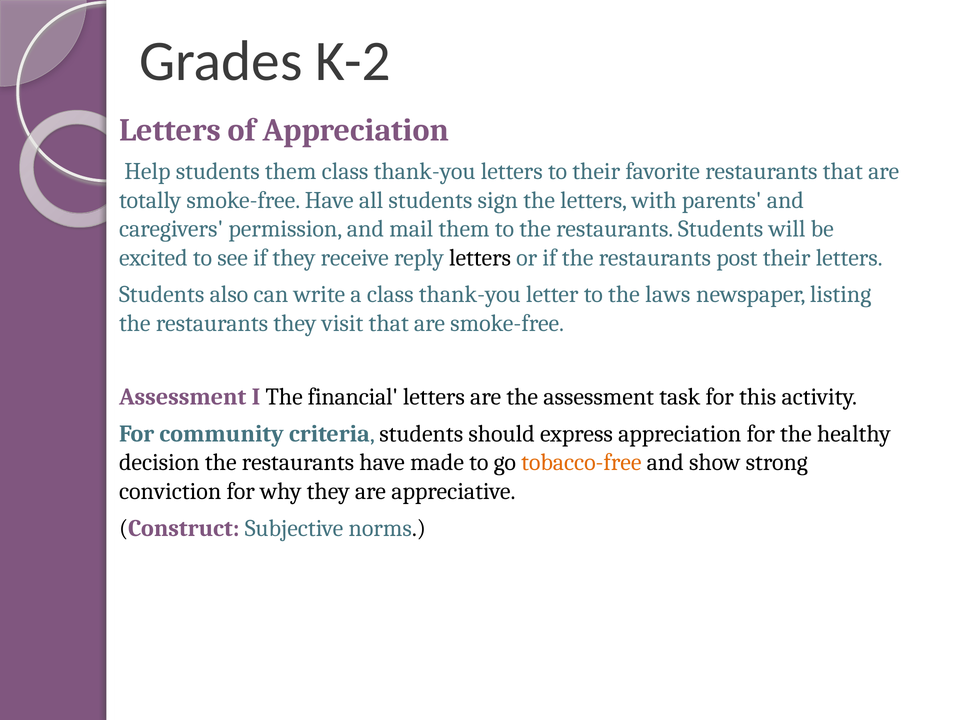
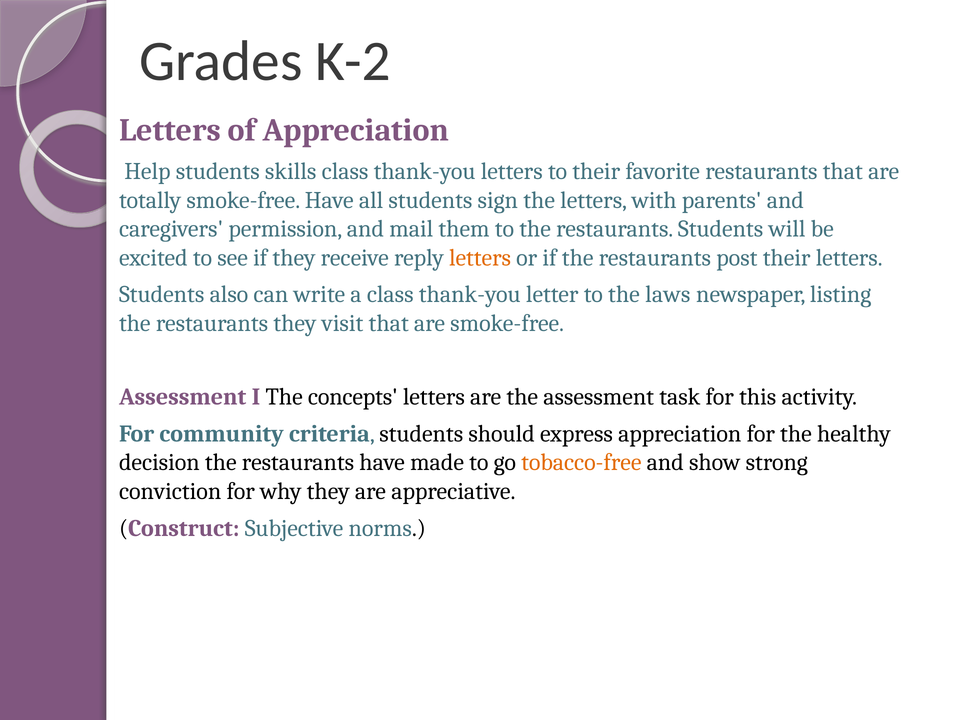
students them: them -> skills
letters at (480, 258) colour: black -> orange
financial: financial -> concepts
